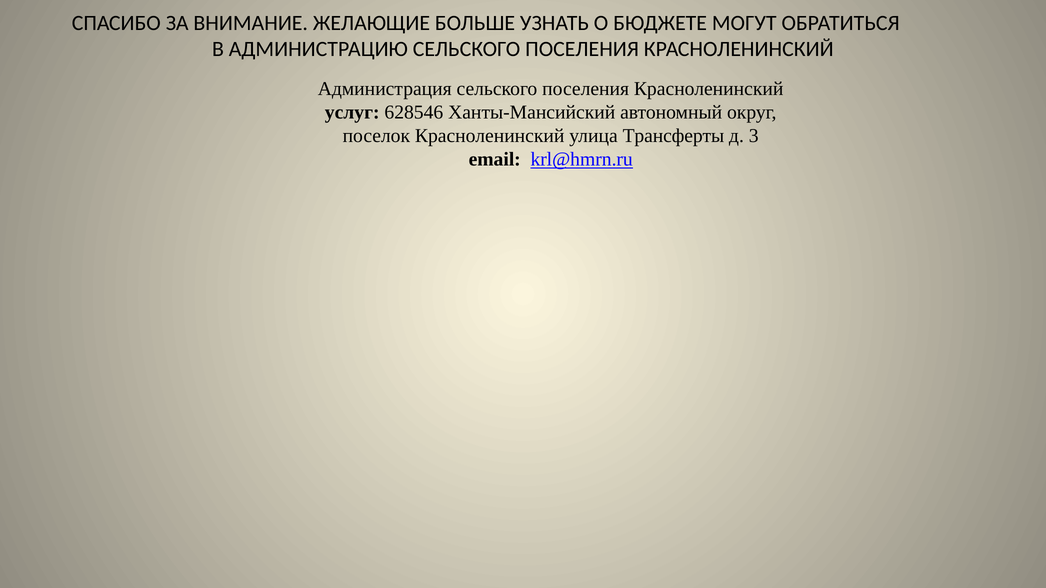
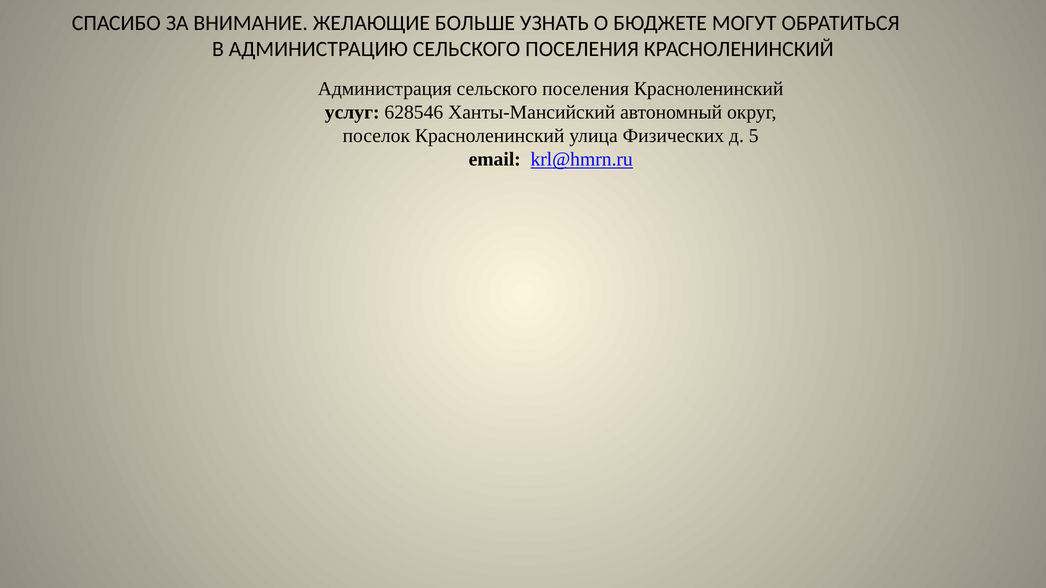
Трансферты: Трансферты -> Физических
3: 3 -> 5
